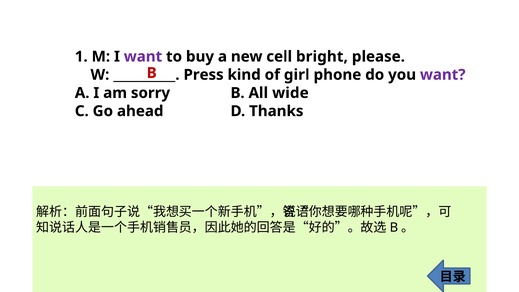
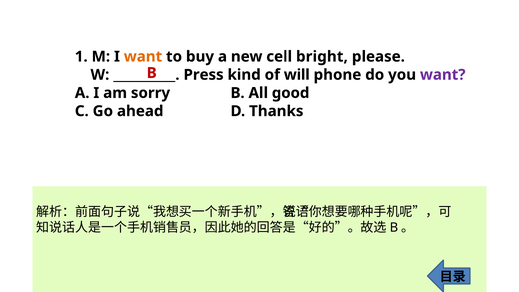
want at (143, 57) colour: purple -> orange
girl: girl -> will
wide: wide -> good
